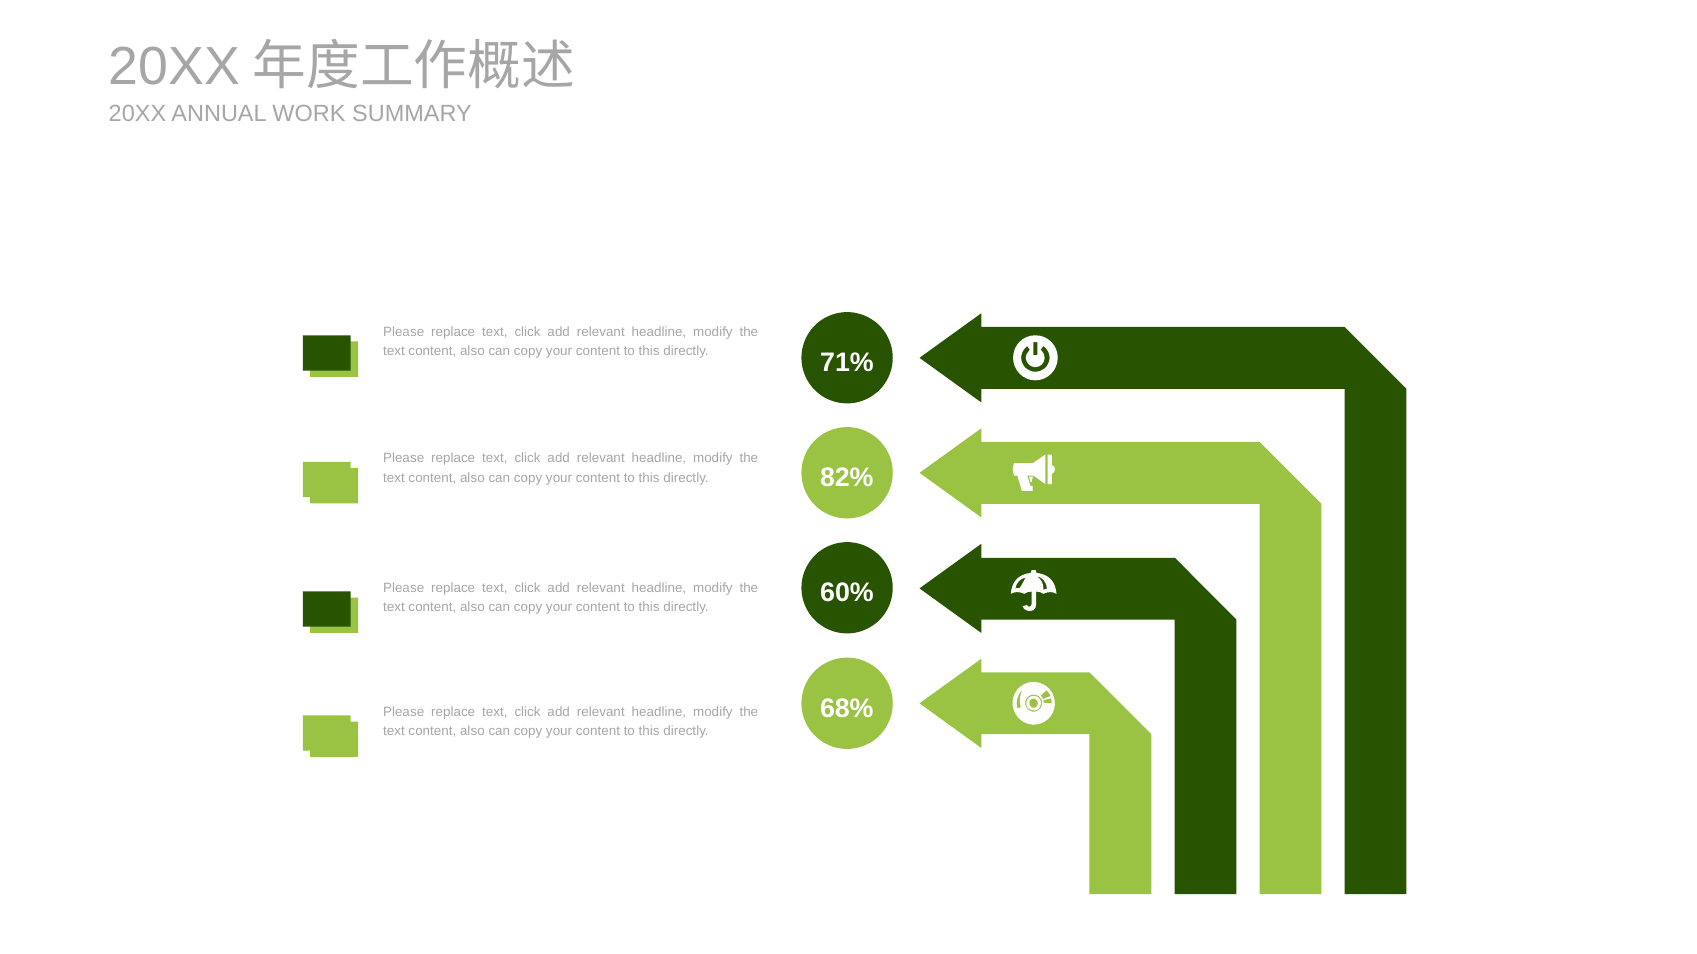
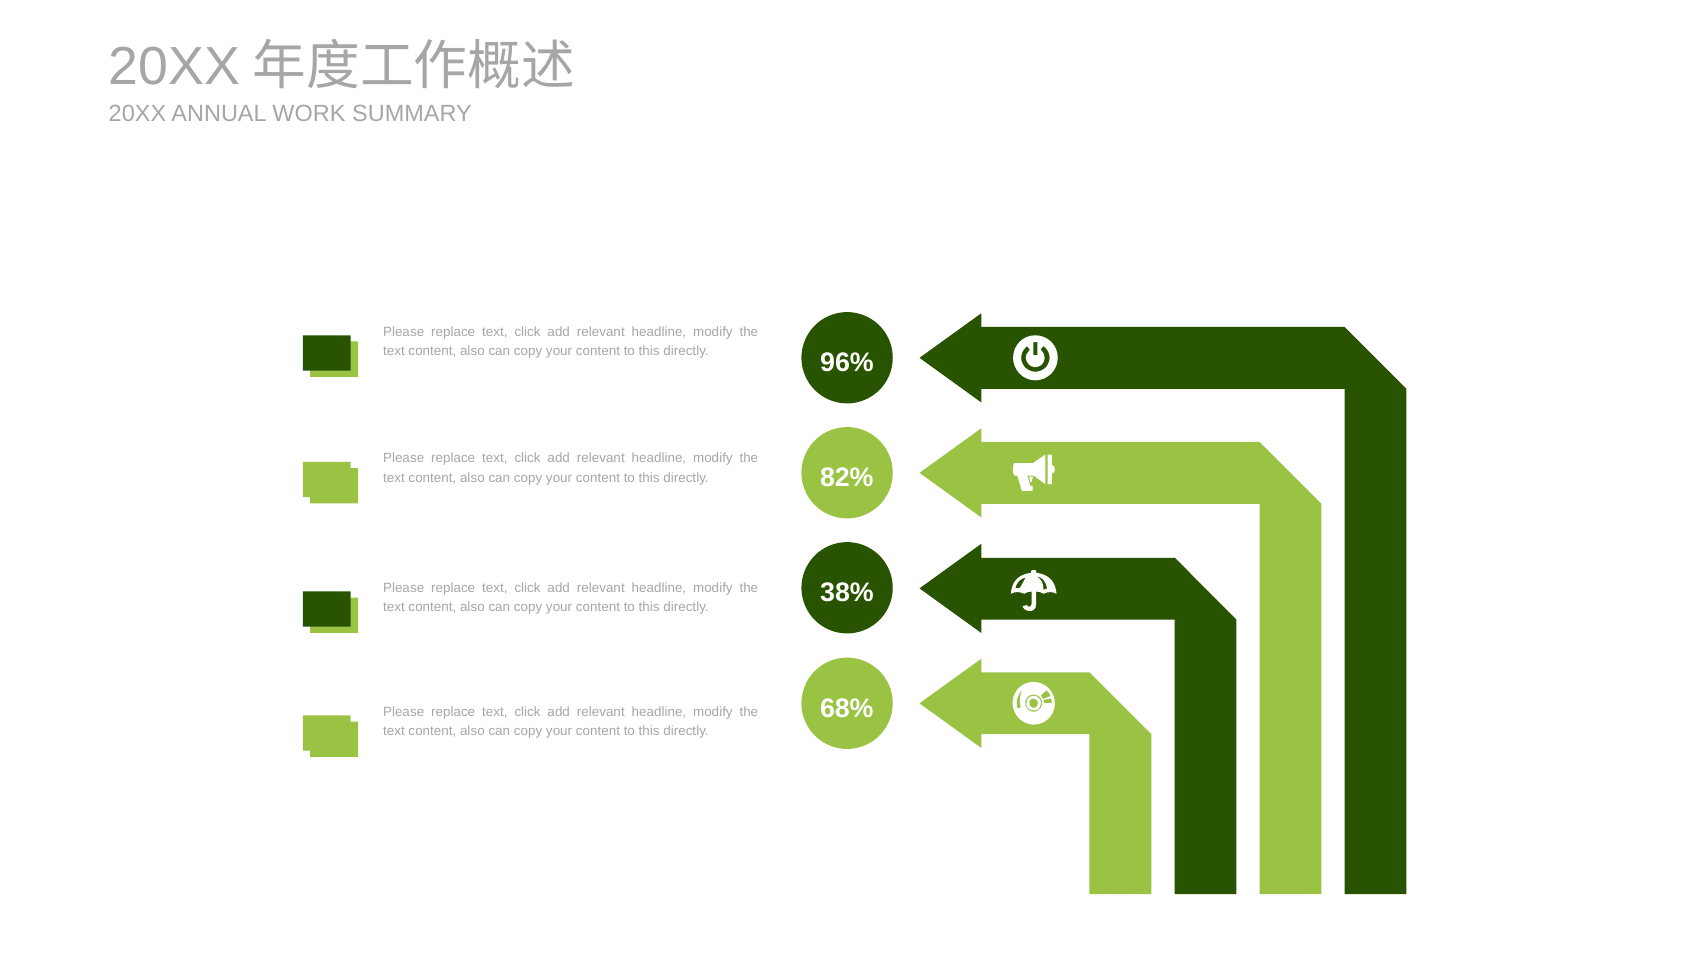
71%: 71% -> 96%
60%: 60% -> 38%
